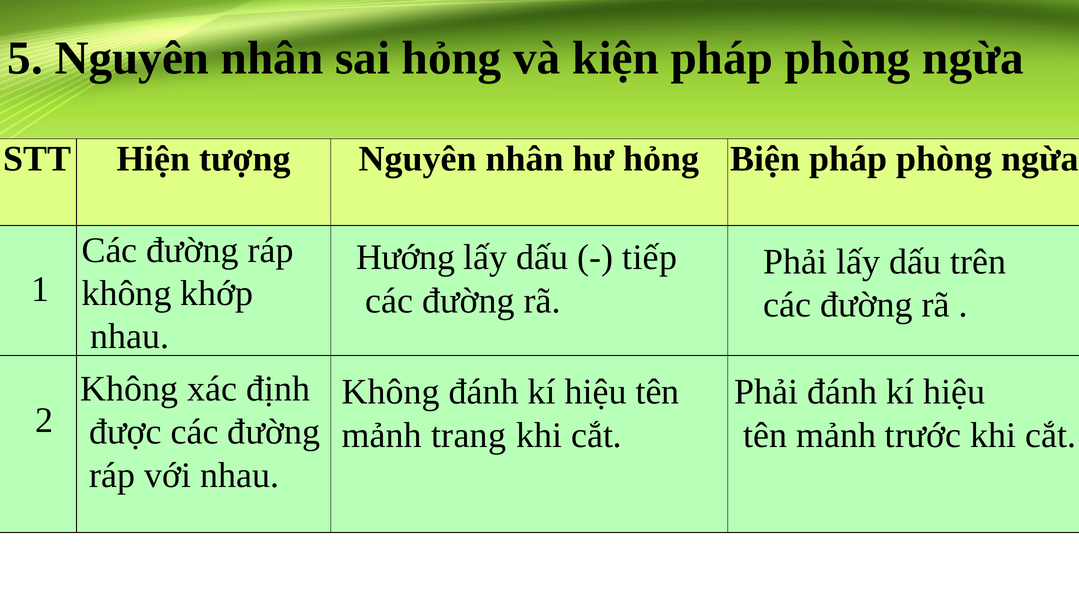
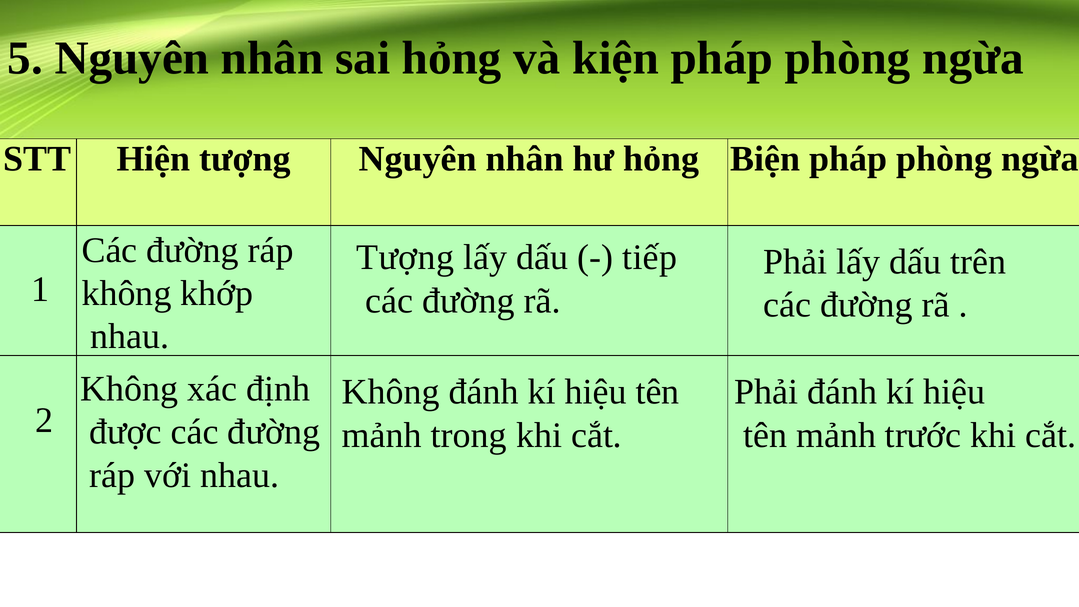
Hướng at (406, 258): Hướng -> Tượng
trang: trang -> trong
